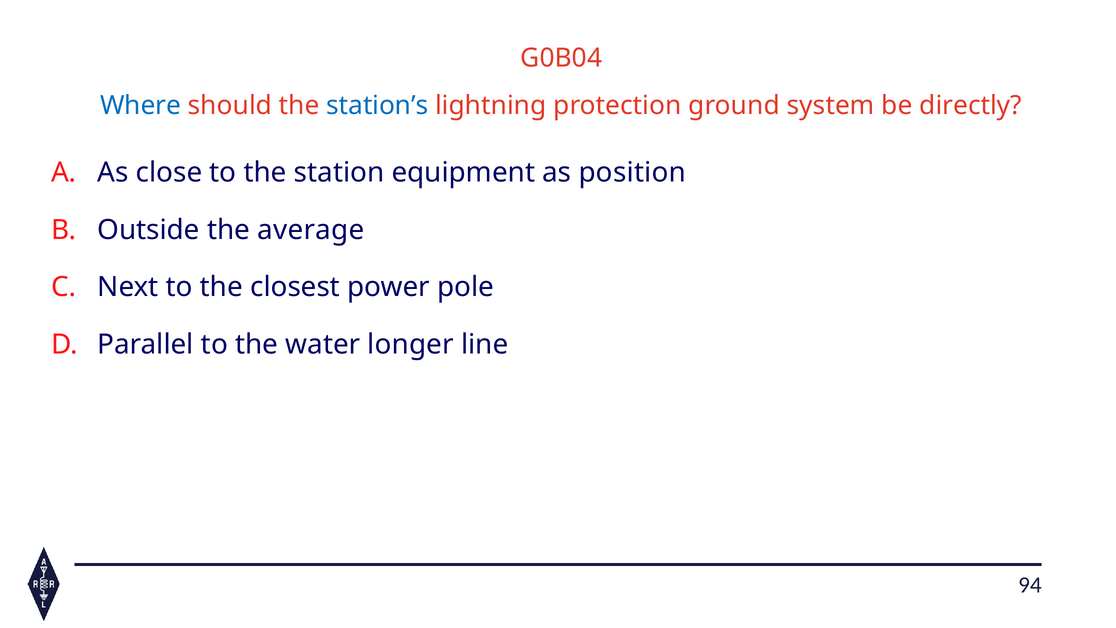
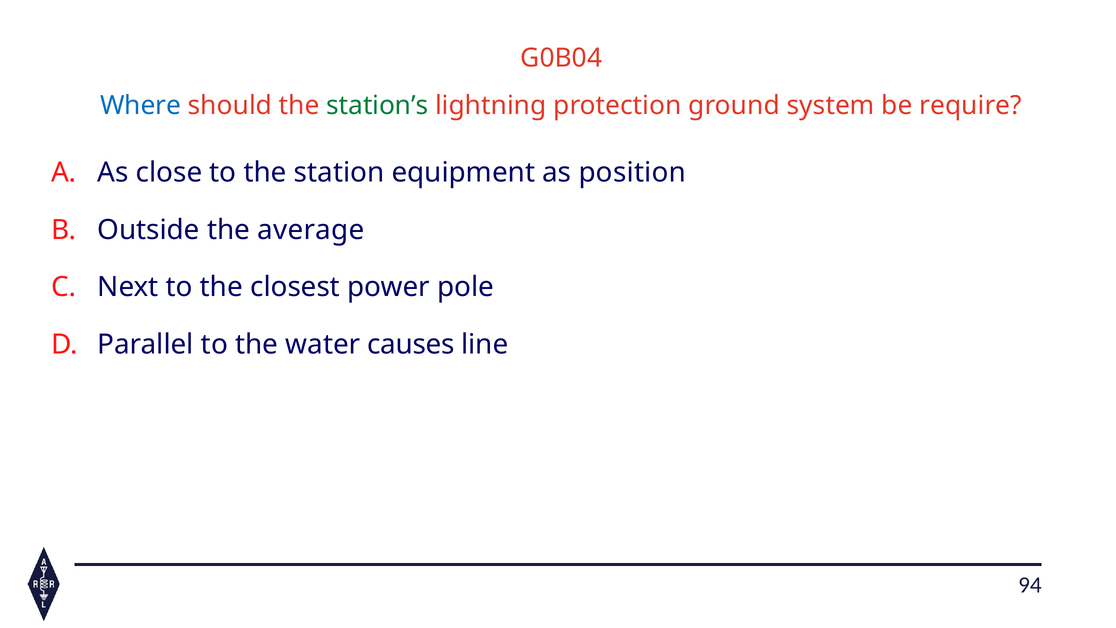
station’s colour: blue -> green
directly: directly -> require
longer: longer -> causes
